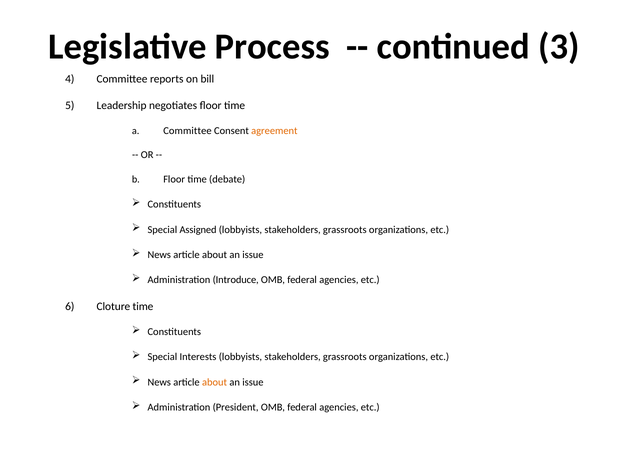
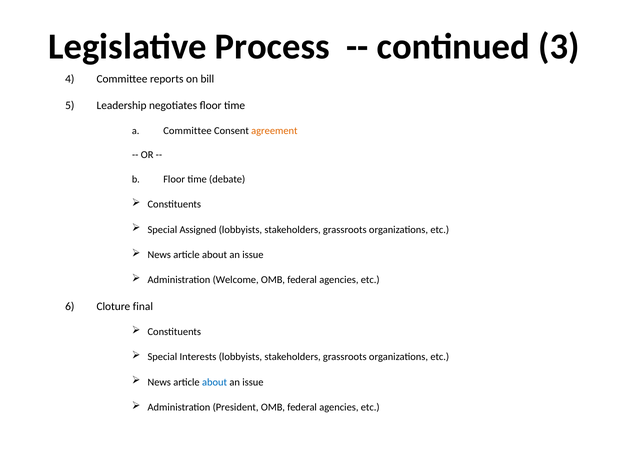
Introduce: Introduce -> Welcome
Cloture time: time -> final
about at (215, 382) colour: orange -> blue
